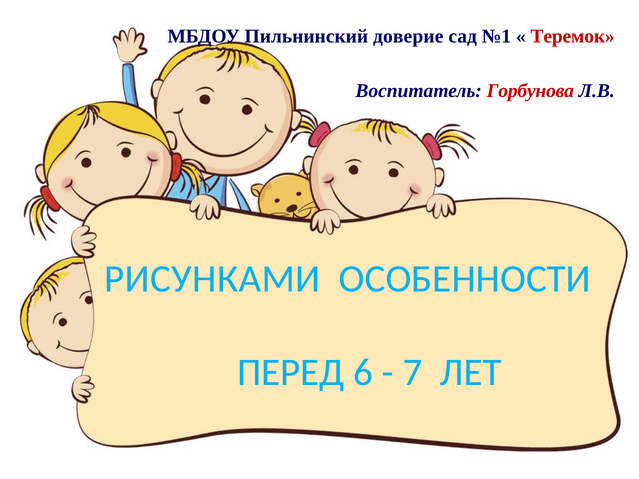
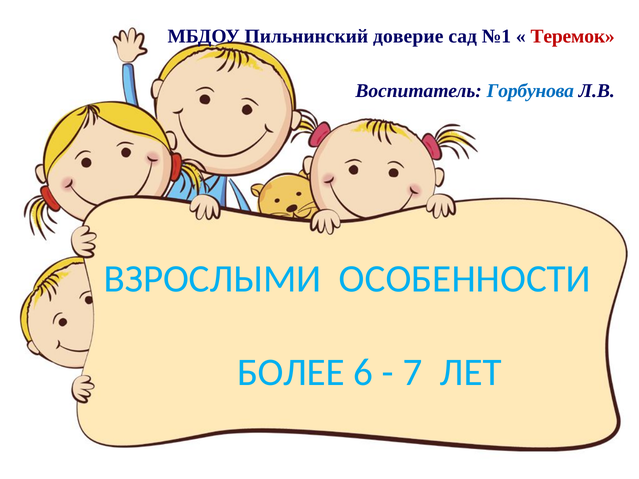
Горбунова colour: red -> blue
РИСУНКАМИ: РИСУНКАМИ -> ВЗРОСЛЫМИ
ПЕРЕД: ПЕРЕД -> БОЛЕЕ
